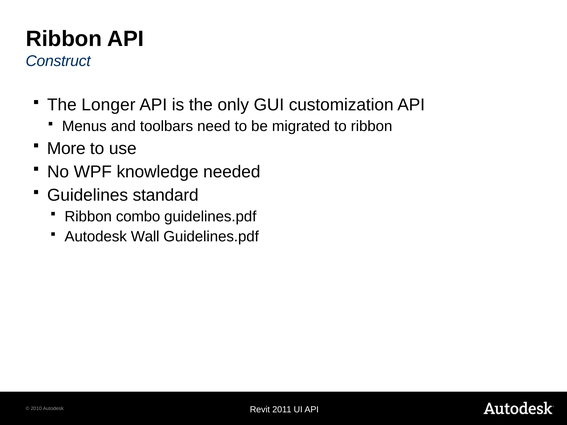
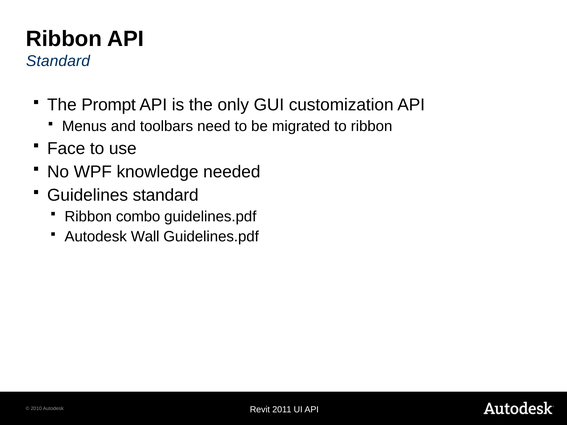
Construct at (58, 61): Construct -> Standard
Longer: Longer -> Prompt
More: More -> Face
